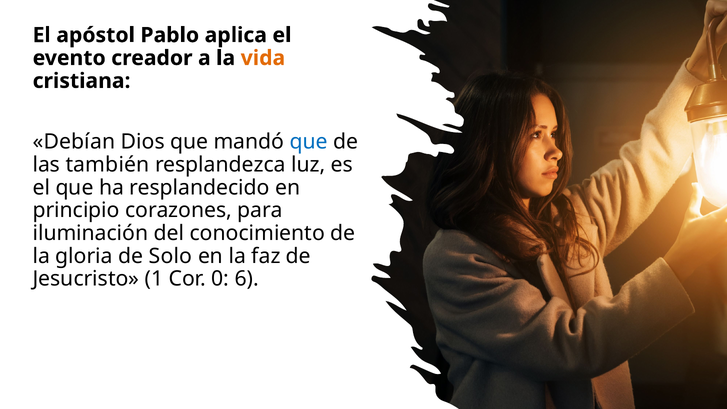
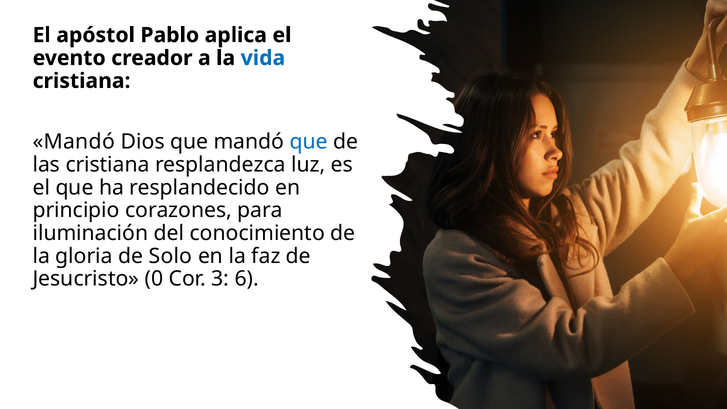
vida colour: orange -> blue
Debían at (74, 142): Debían -> Mandó
las también: también -> cristiana
1: 1 -> 0
0: 0 -> 3
